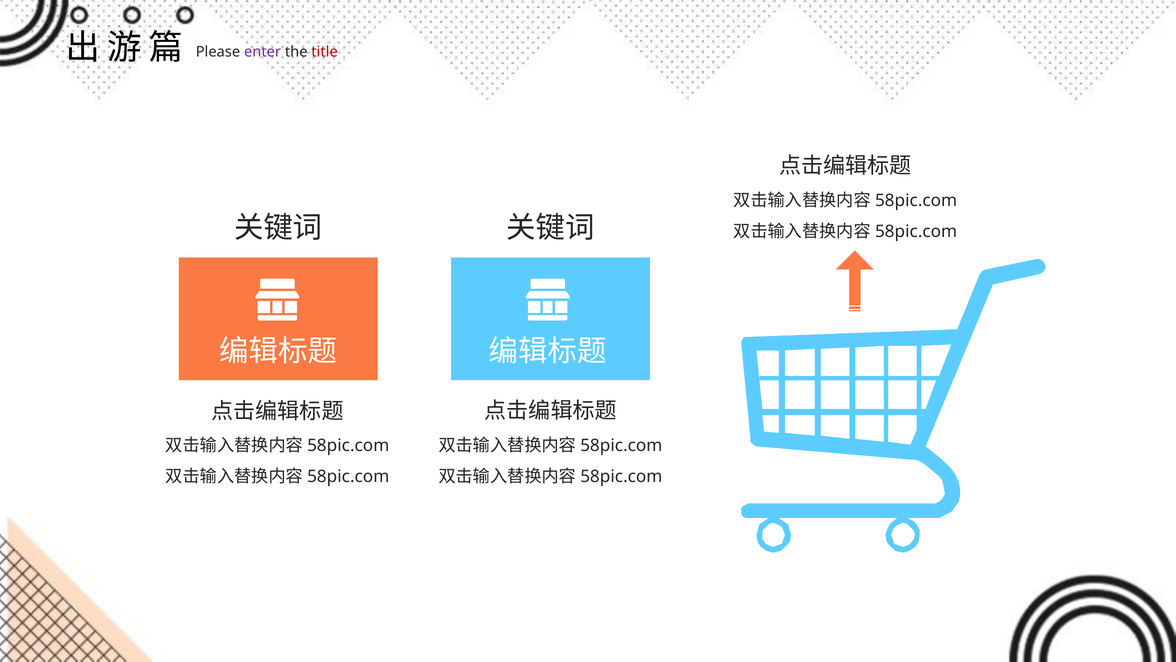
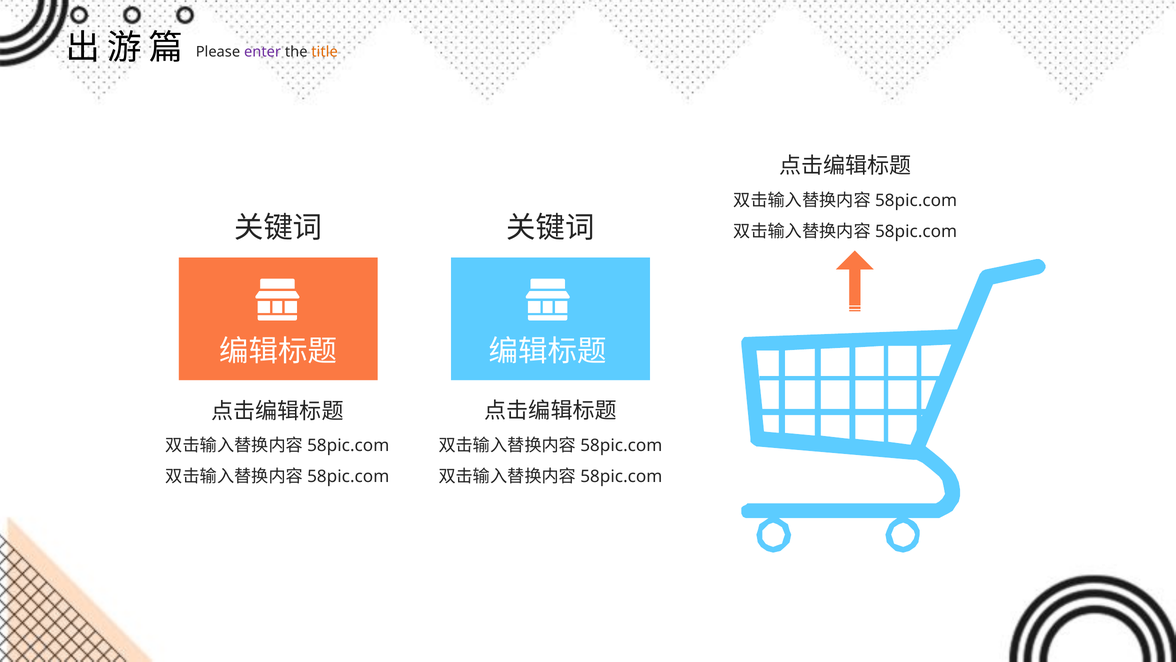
title colour: red -> orange
